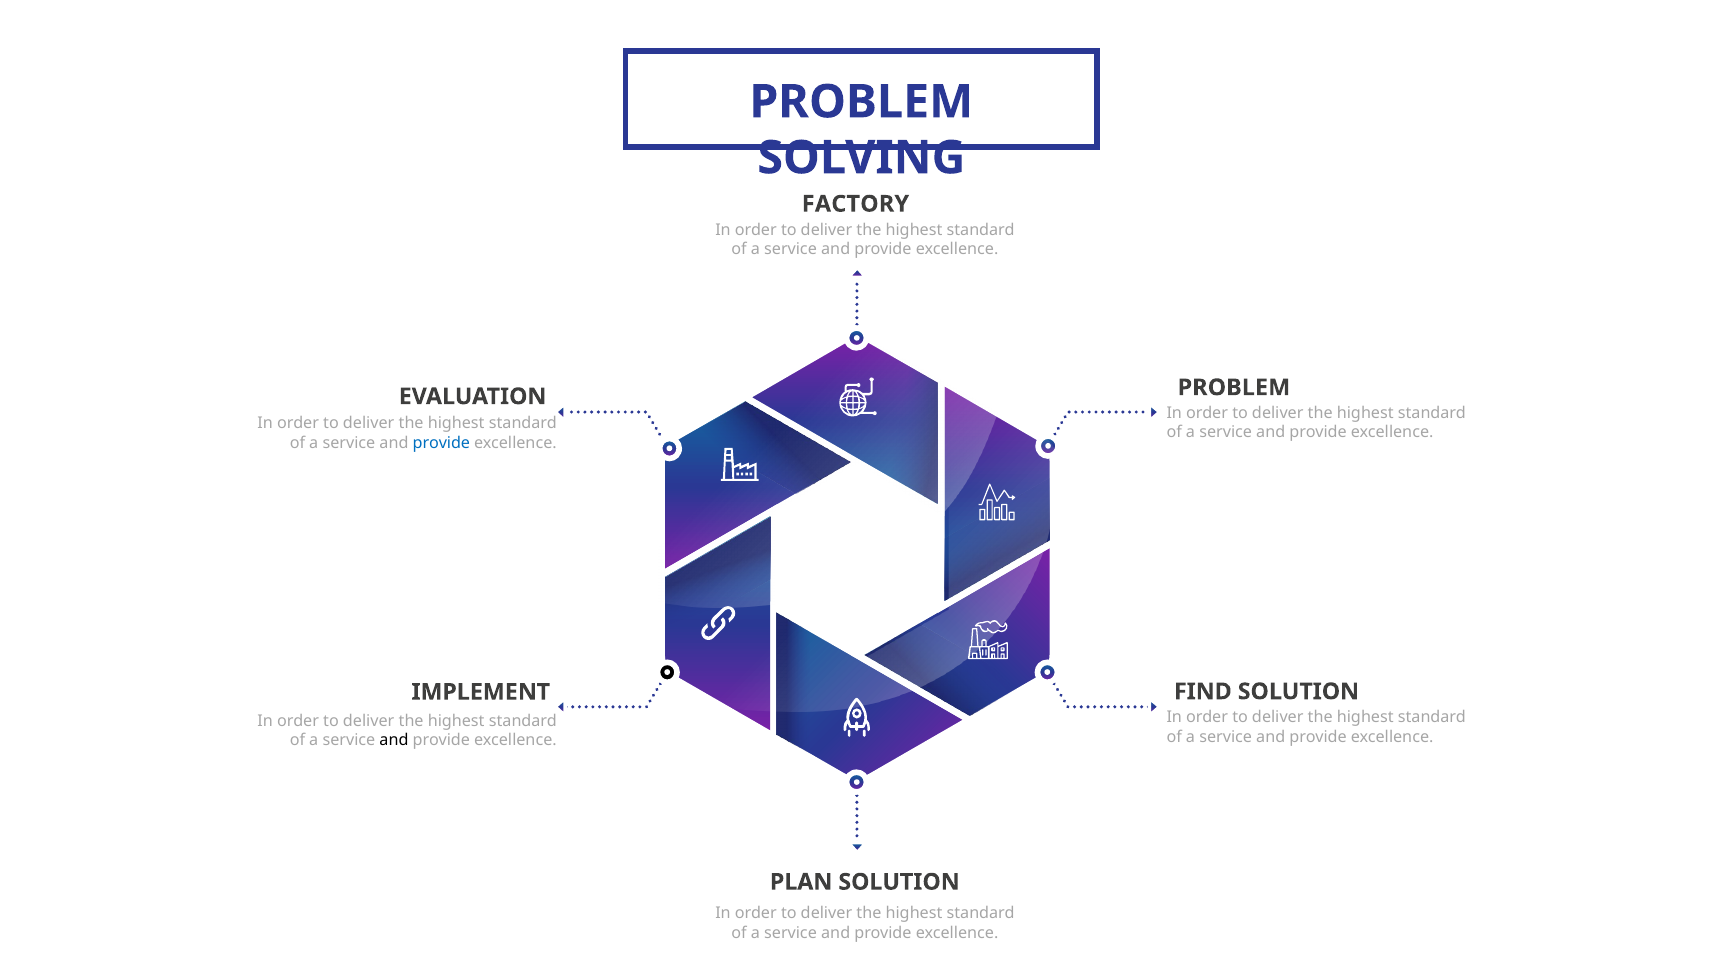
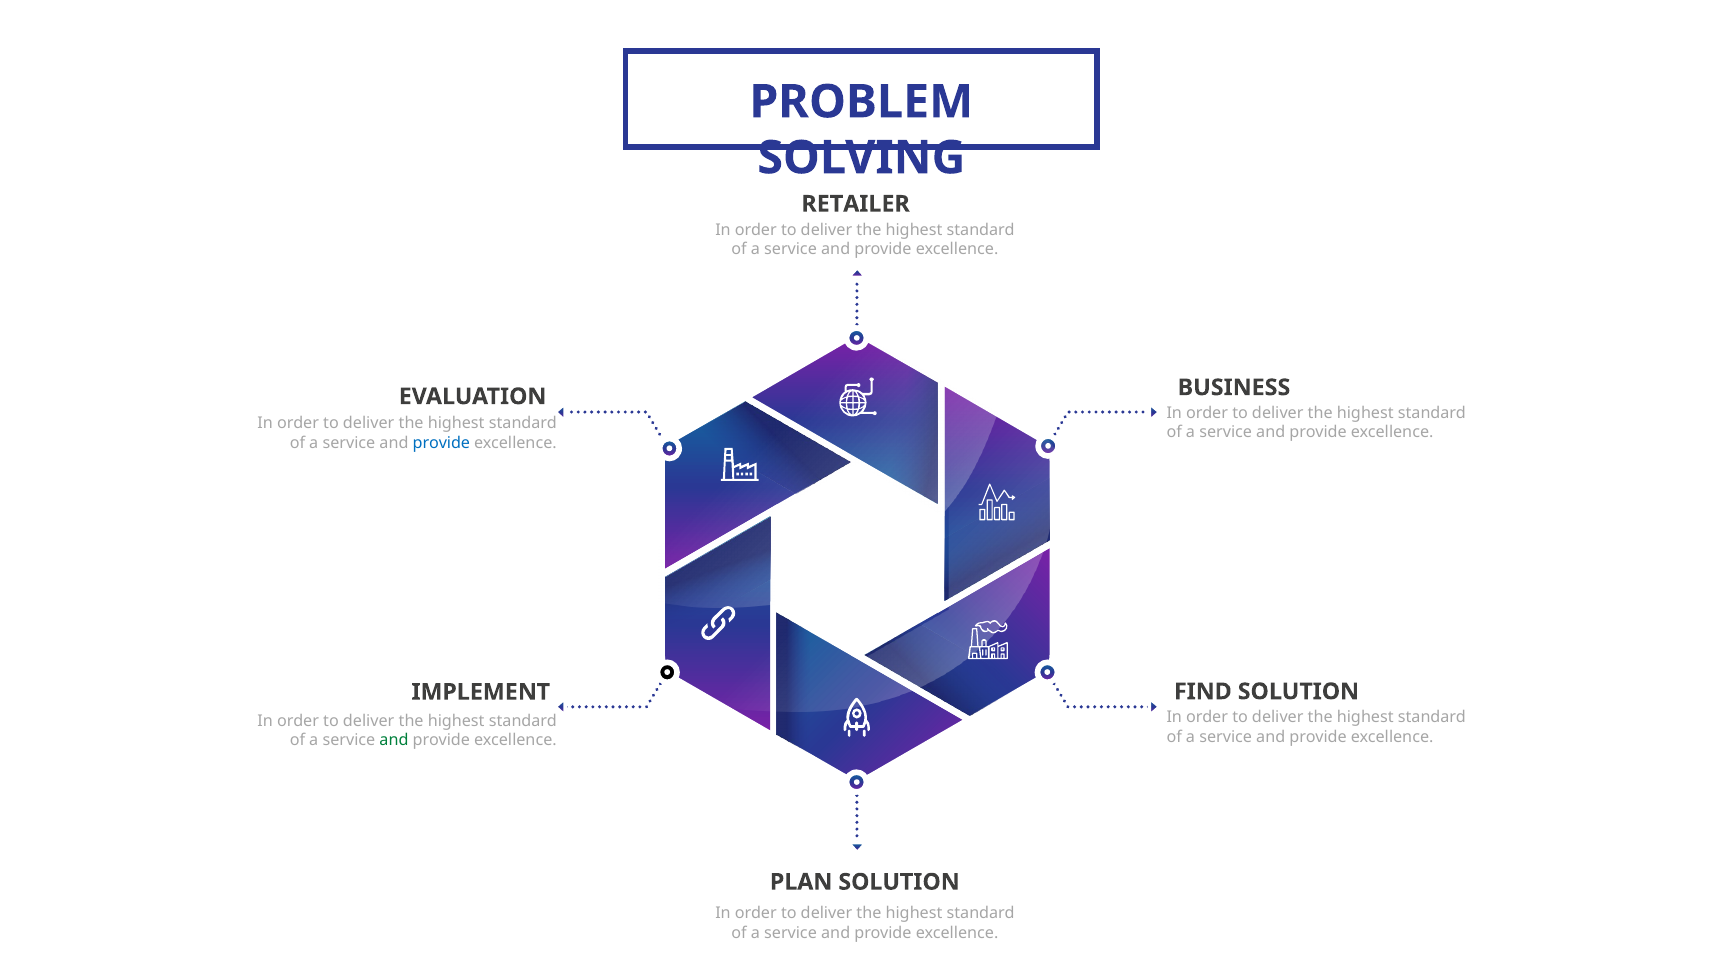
FACTORY: FACTORY -> RETAILER
PROBLEM at (1234, 388): PROBLEM -> BUSINESS
and at (394, 740) colour: black -> green
